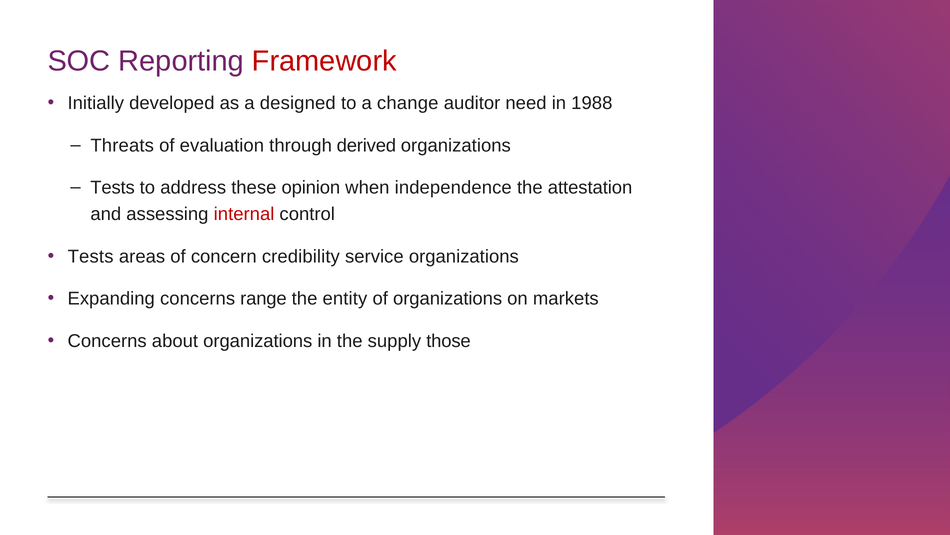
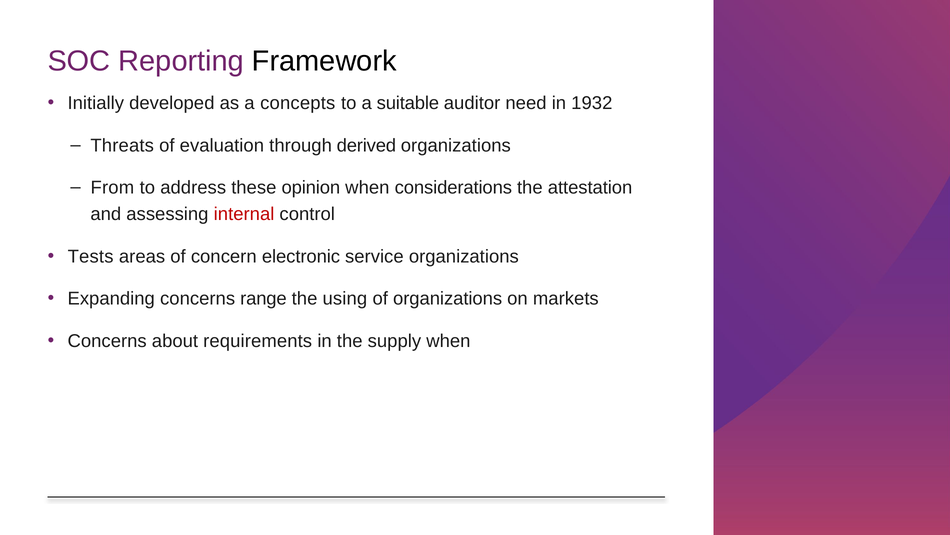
Framework colour: red -> black
designed: designed -> concepts
change: change -> suitable
1988: 1988 -> 1932
Tests at (113, 188): Tests -> From
independence: independence -> considerations
credibility: credibility -> electronic
entity: entity -> using
about organizations: organizations -> requirements
supply those: those -> when
